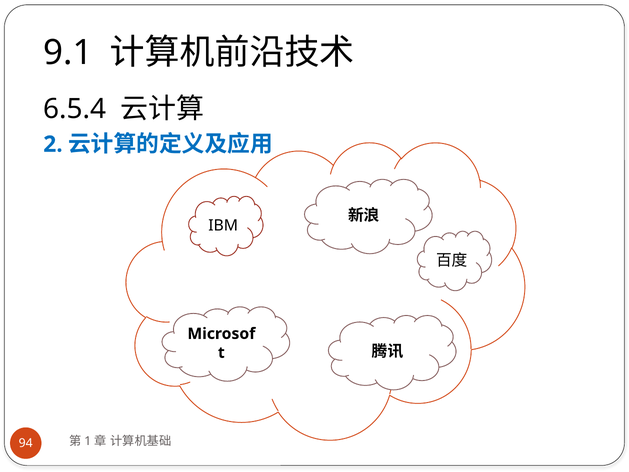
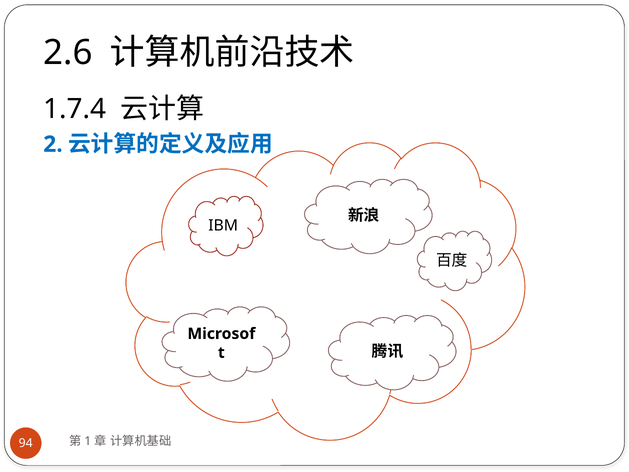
9.1: 9.1 -> 2.6
6.5.4: 6.5.4 -> 1.7.4
